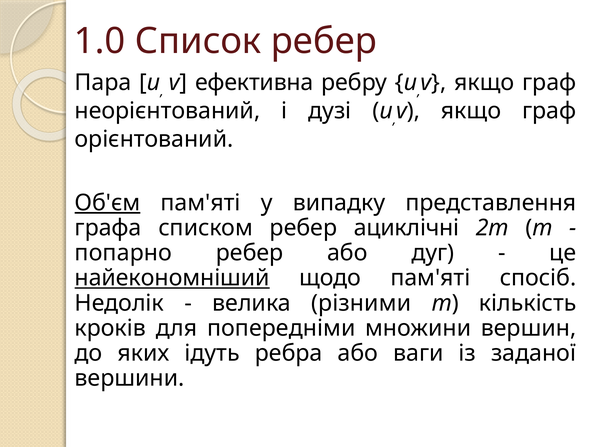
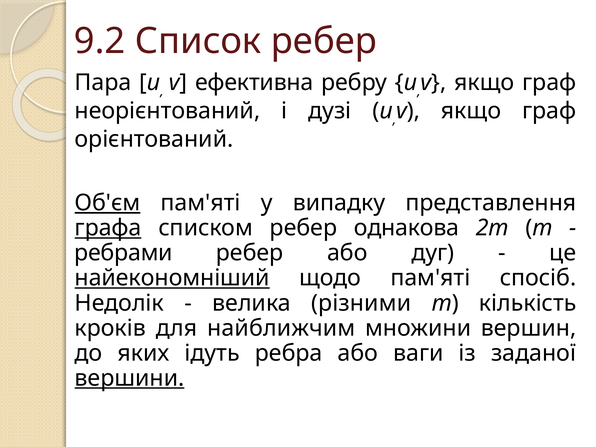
1.0: 1.0 -> 9.2
графа underline: none -> present
ациклічні: ациклічні -> однакова
попарно: попарно -> ребрами
попередніми: попередніми -> найближчим
вершини underline: none -> present
